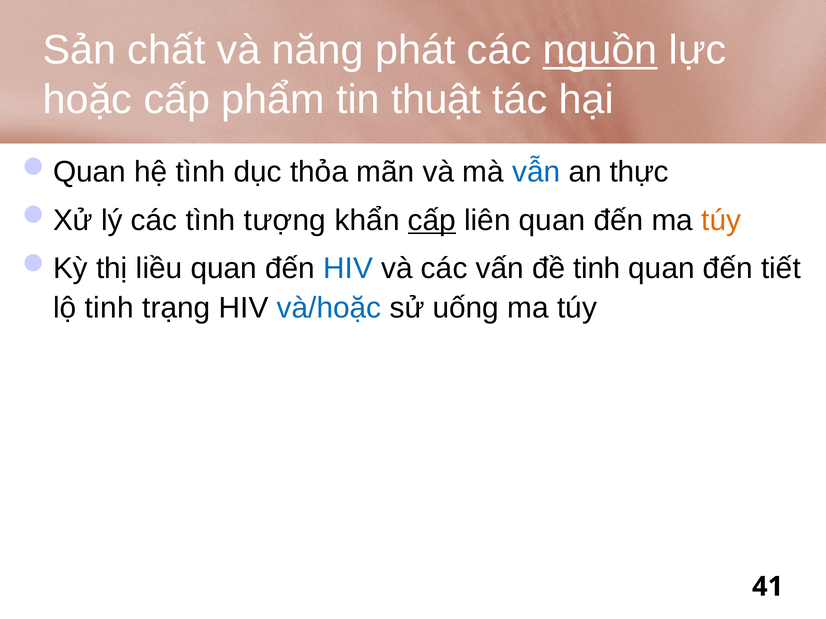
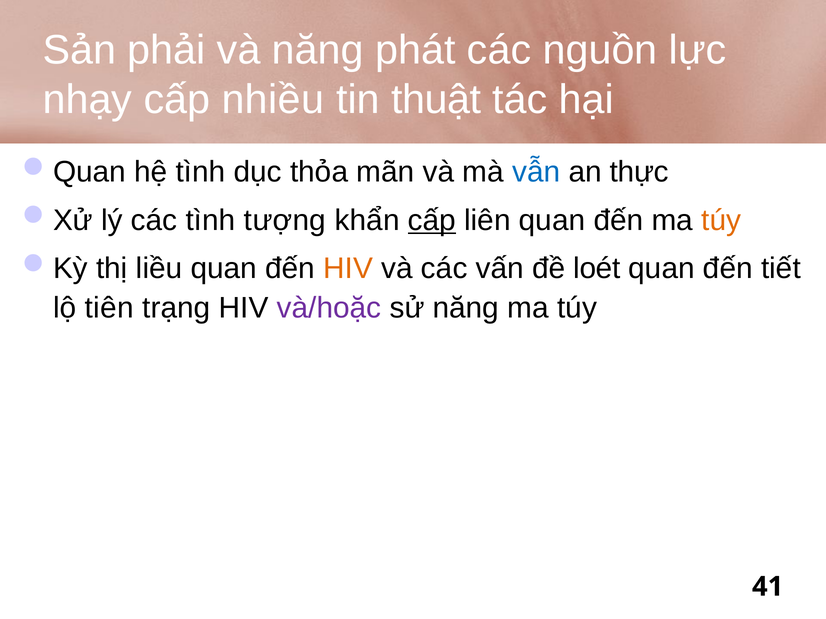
chất: chất -> phải
nguồn underline: present -> none
hoặc: hoặc -> nhạy
phẩm: phẩm -> nhiều
HIV at (348, 269) colour: blue -> orange
đề tinh: tinh -> loét
lộ tinh: tinh -> tiên
và/hoặc colour: blue -> purple
sử uống: uống -> năng
